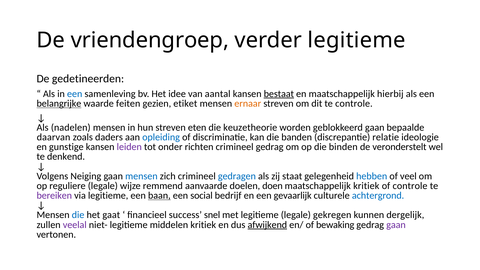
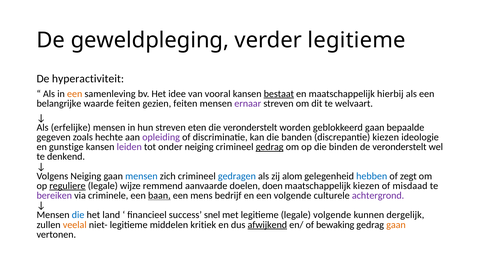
vriendengroep: vriendengroep -> geweldpleging
gedetineerden: gedetineerden -> hyperactiviteit
een at (75, 94) colour: blue -> orange
aantal: aantal -> vooral
belangrijke underline: present -> none
gezien etiket: etiket -> feiten
ernaar colour: orange -> purple
te controle: controle -> welvaart
nadelen: nadelen -> erfelijke
die keuzetheorie: keuzetheorie -> veronderstelt
daarvan: daarvan -> gegeven
daders: daders -> hechte
opleiding colour: blue -> purple
discrepantie relatie: relatie -> kiezen
onder richten: richten -> neiging
gedrag at (270, 147) underline: none -> present
staat: staat -> alom
veel: veel -> zegt
reguliere underline: none -> present
maatschappelijk kritiek: kritiek -> kiezen
of controle: controle -> misdaad
via legitieme: legitieme -> criminele
social: social -> mens
een gevaarlijk: gevaarlijk -> volgende
achtergrond colour: blue -> purple
gaat: gaat -> land
legale gekregen: gekregen -> volgende
veelal colour: purple -> orange
gaan at (396, 225) colour: purple -> orange
